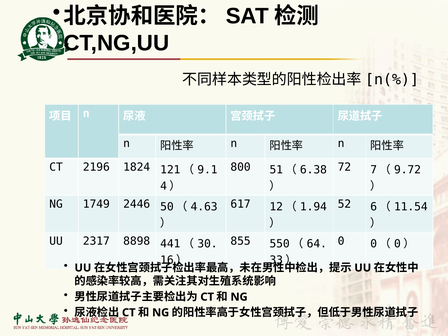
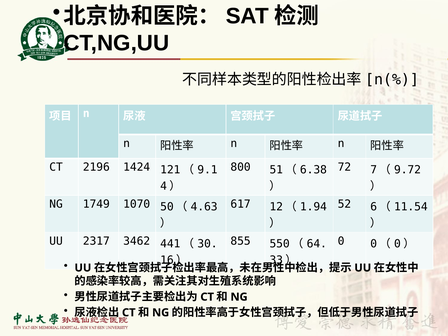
1824: 1824 -> 1424
2446: 2446 -> 1070
8898: 8898 -> 3462
